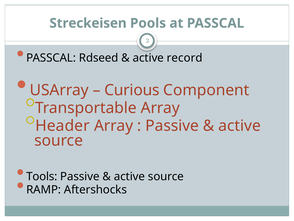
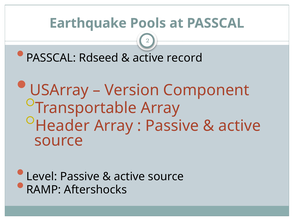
Streckeisen: Streckeisen -> Earthquake
Curious: Curious -> Version
Tools: Tools -> Level
